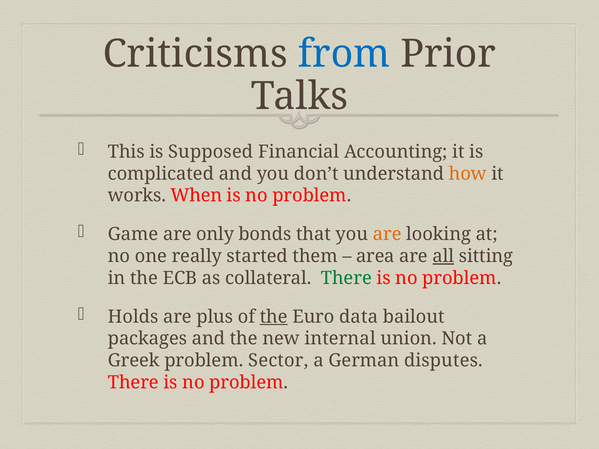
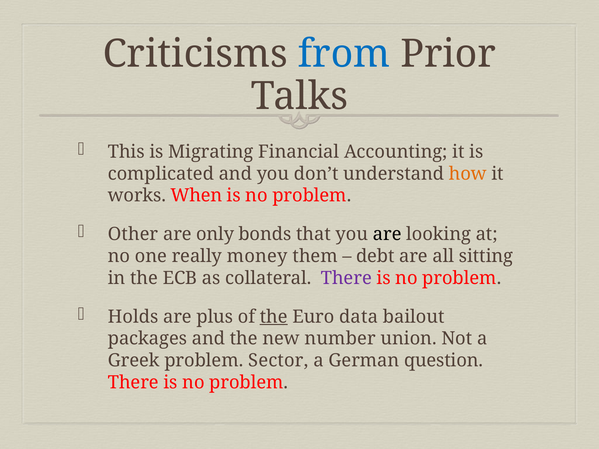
Supposed: Supposed -> Migrating
Game: Game -> Other
are at (387, 234) colour: orange -> black
started: started -> money
area: area -> debt
all underline: present -> none
There at (346, 278) colour: green -> purple
internal: internal -> number
disputes: disputes -> question
